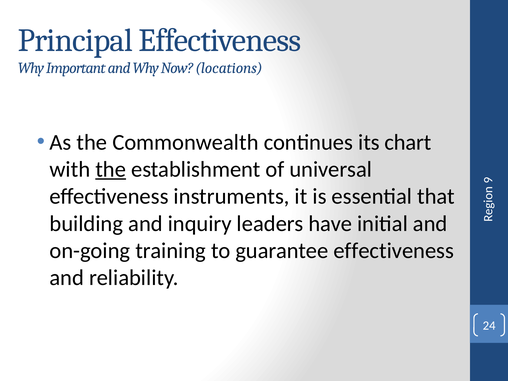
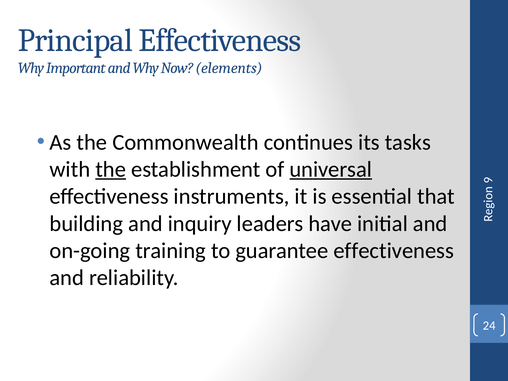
locations: locations -> elements
chart: chart -> tasks
universal underline: none -> present
